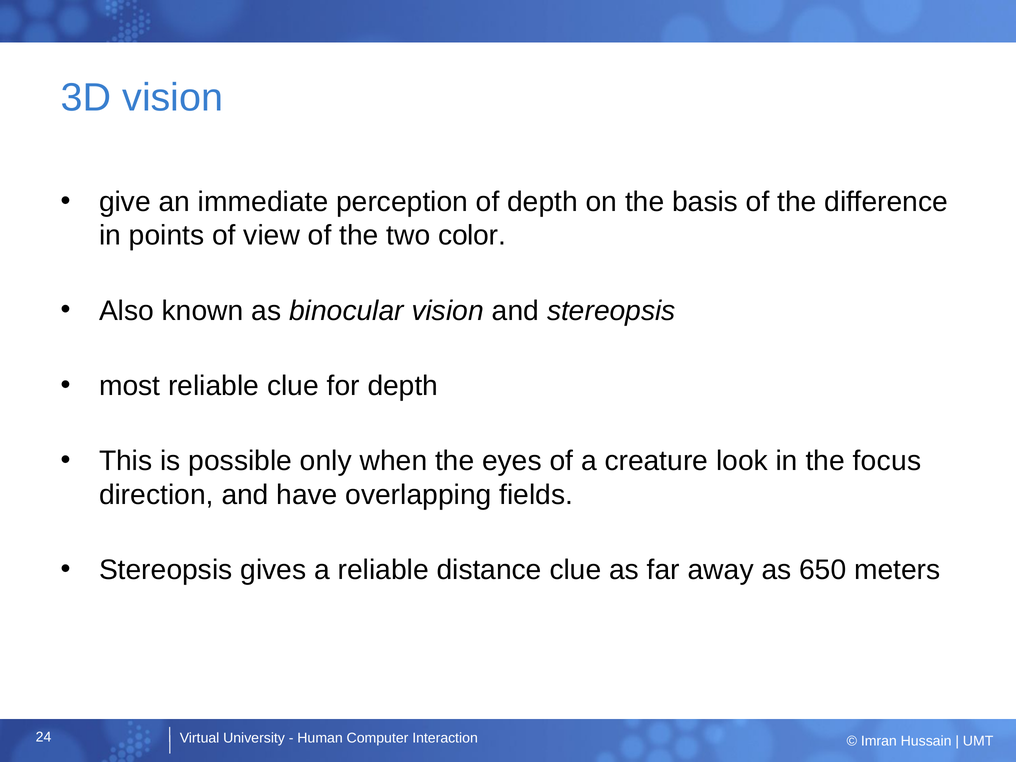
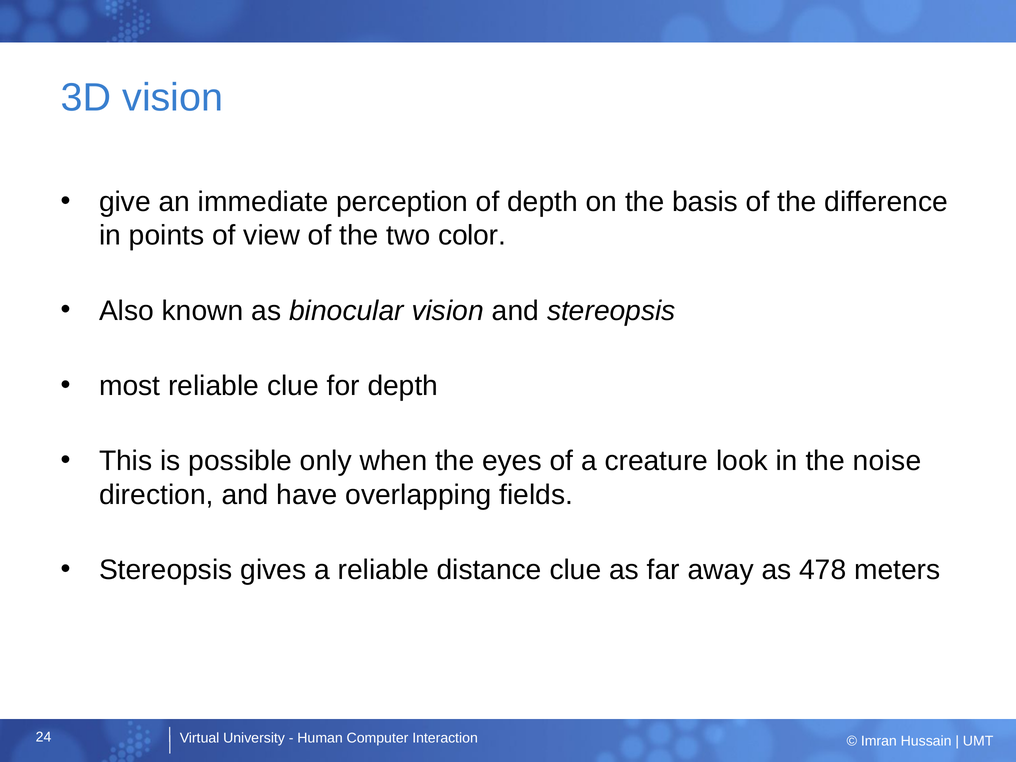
focus: focus -> noise
650: 650 -> 478
